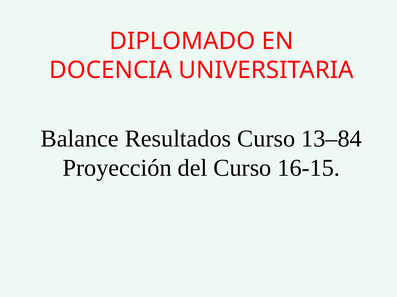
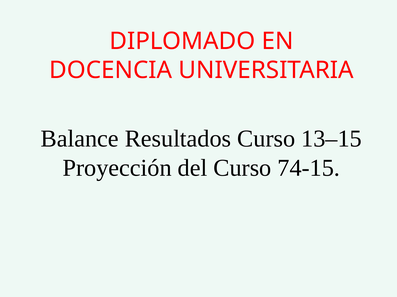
13–84: 13–84 -> 13–15
16-15: 16-15 -> 74-15
